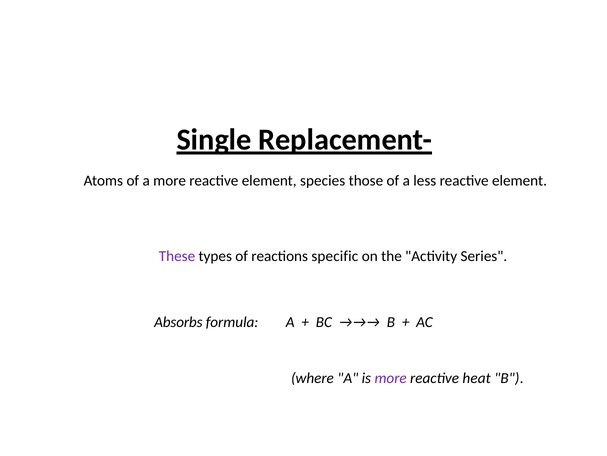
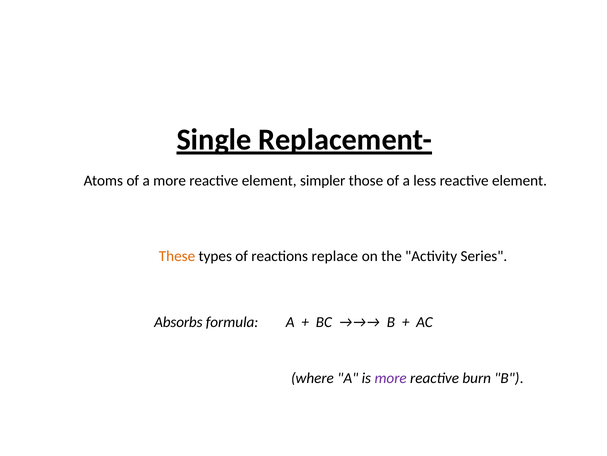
species: species -> simpler
These colour: purple -> orange
specific: specific -> replace
heat: heat -> burn
